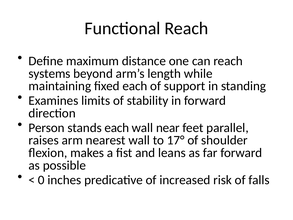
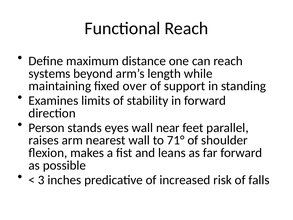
fixed each: each -> over
stands each: each -> eyes
17°: 17° -> 71°
0: 0 -> 3
